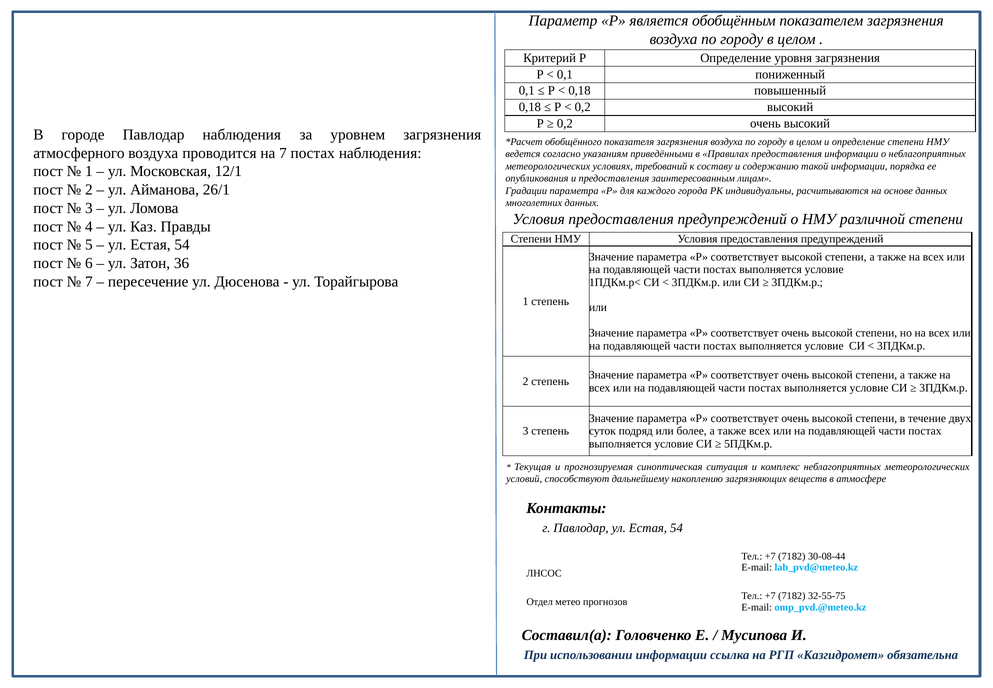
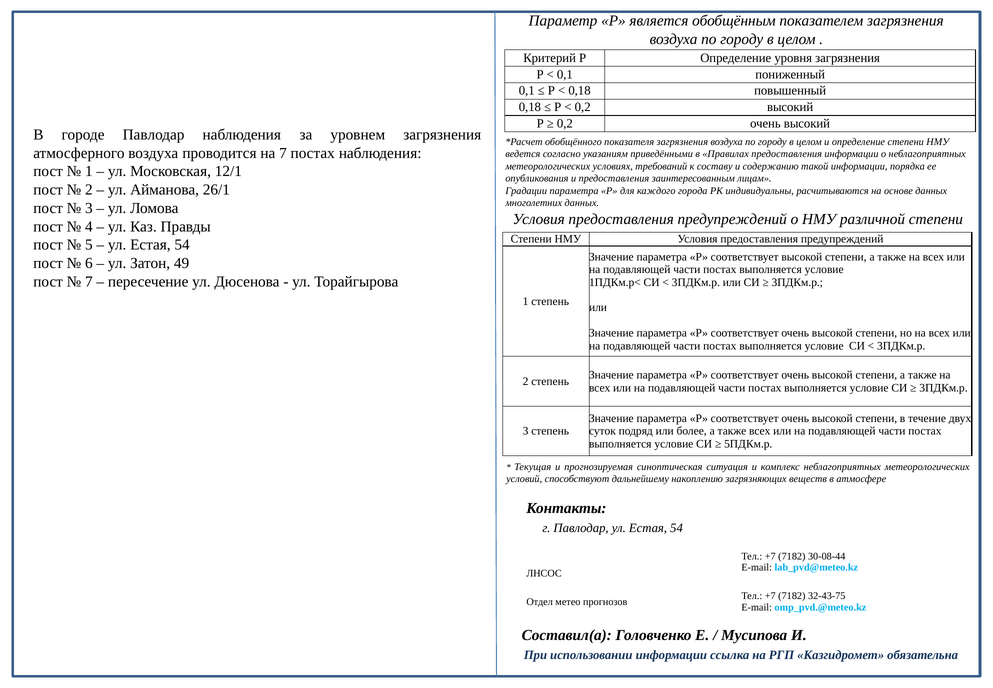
36: 36 -> 49
32-55-75: 32-55-75 -> 32-43-75
